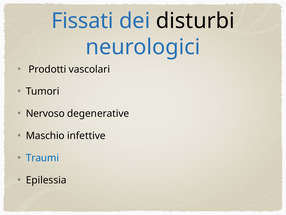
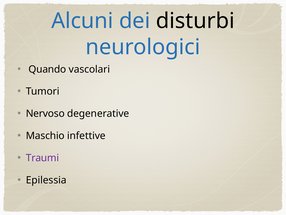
Fissati: Fissati -> Alcuni
Prodotti: Prodotti -> Quando
Traumi colour: blue -> purple
